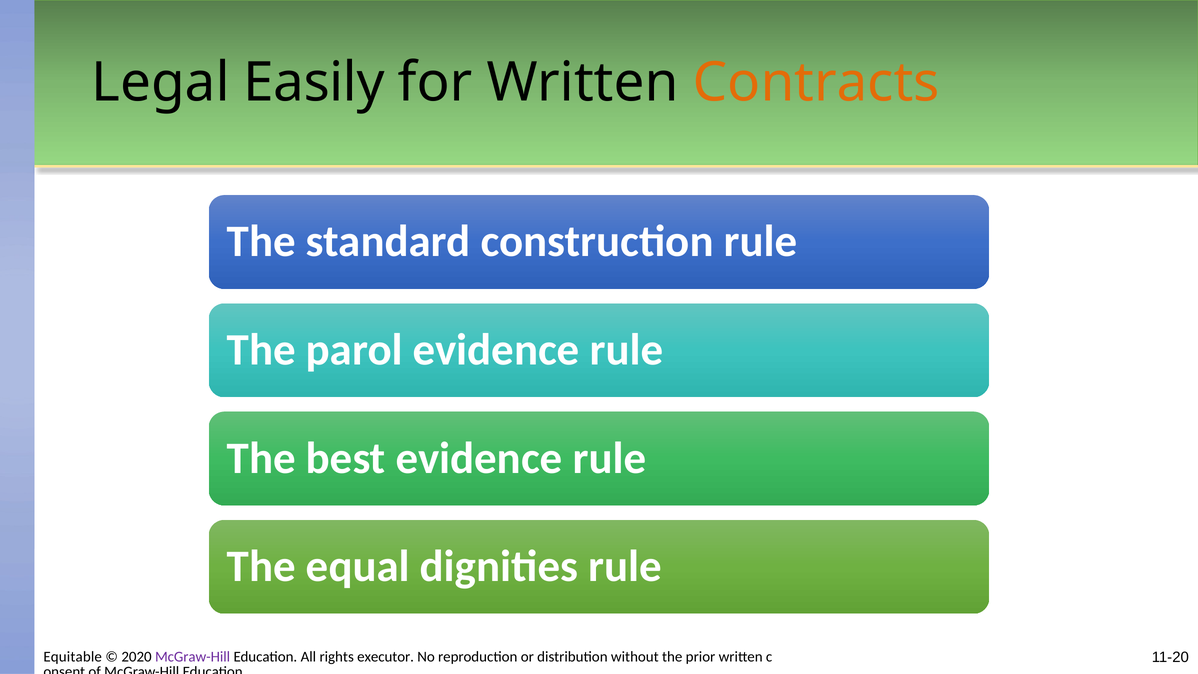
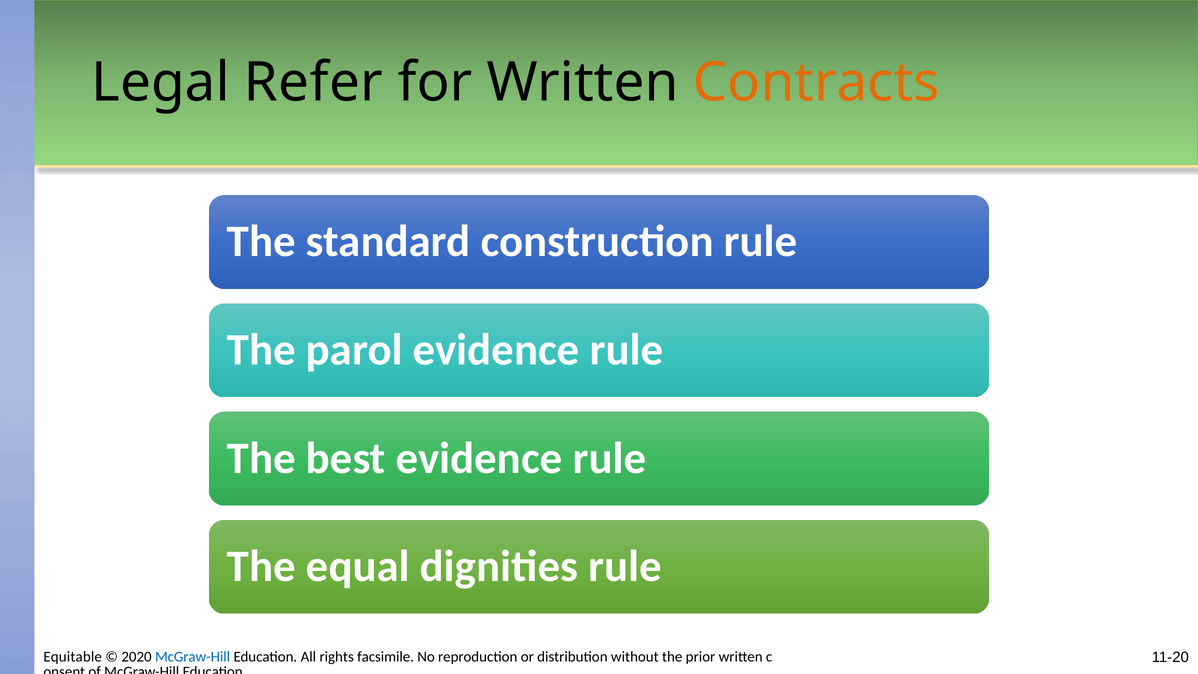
Easily: Easily -> Refer
McGraw-Hill at (193, 657) colour: purple -> blue
executor: executor -> facsimile
